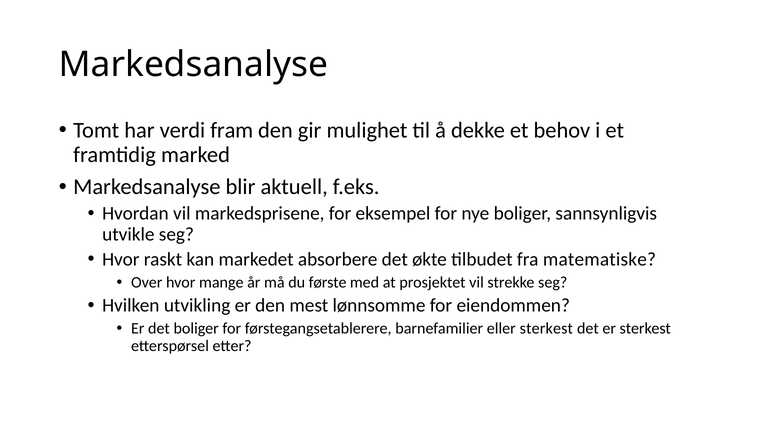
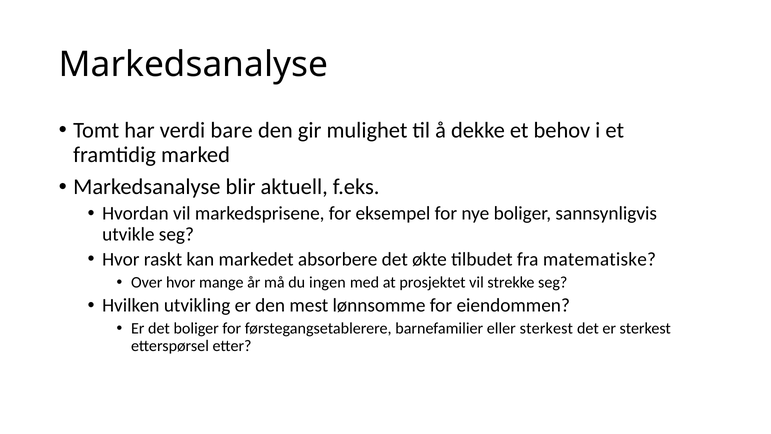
fram: fram -> bare
første: første -> ingen
